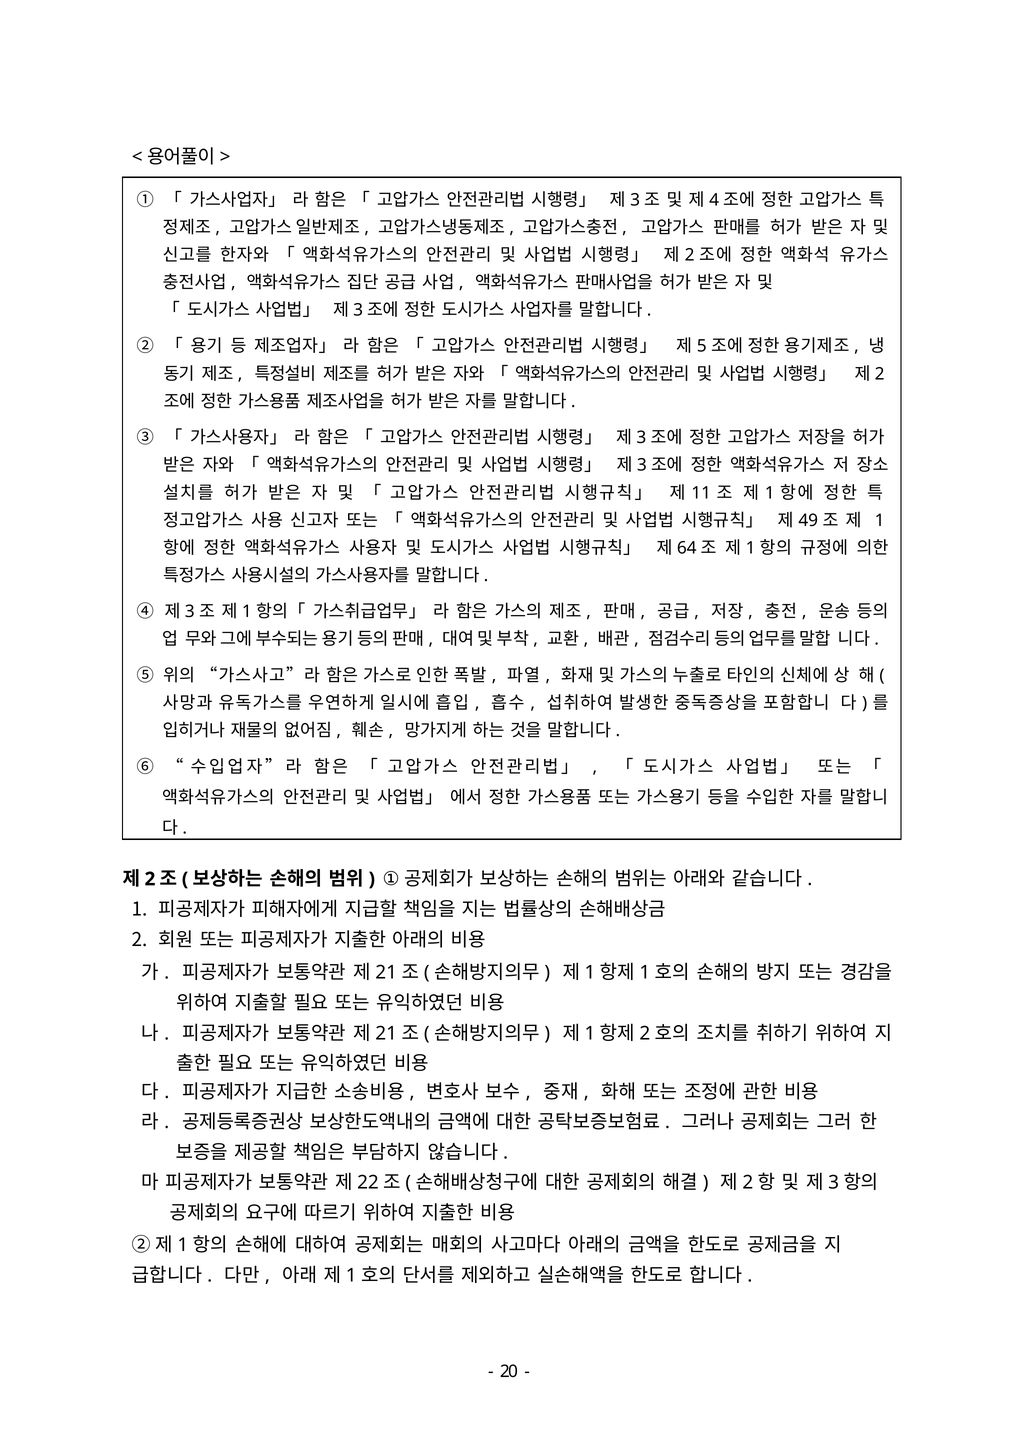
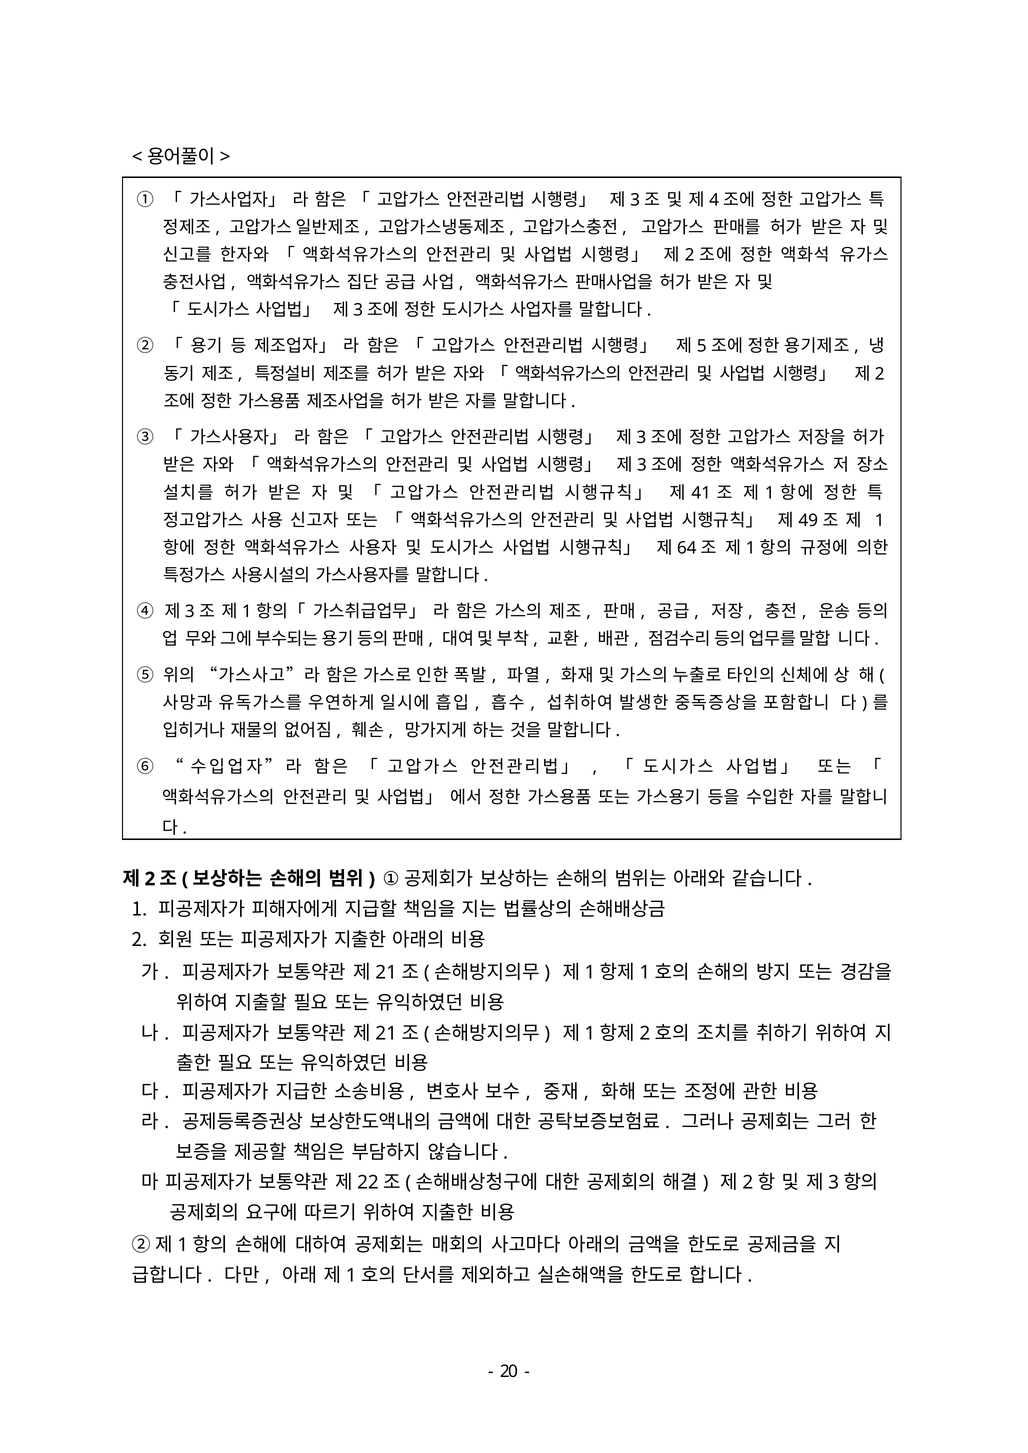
11: 11 -> 41
